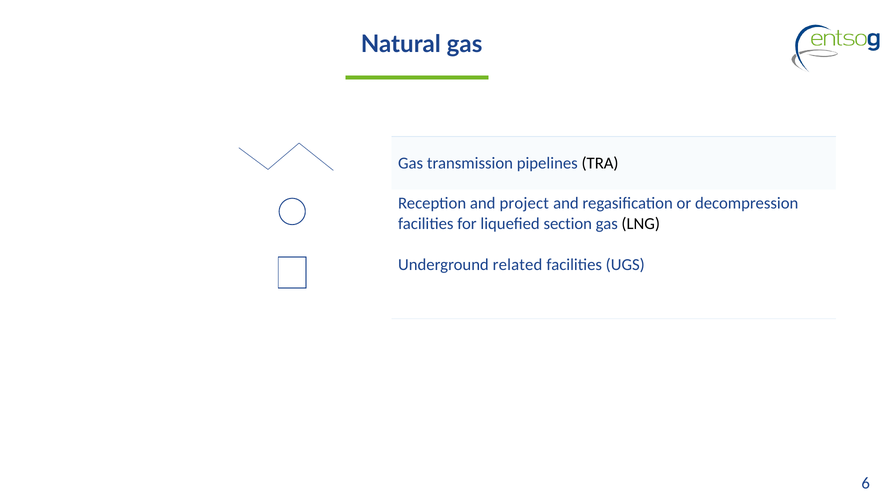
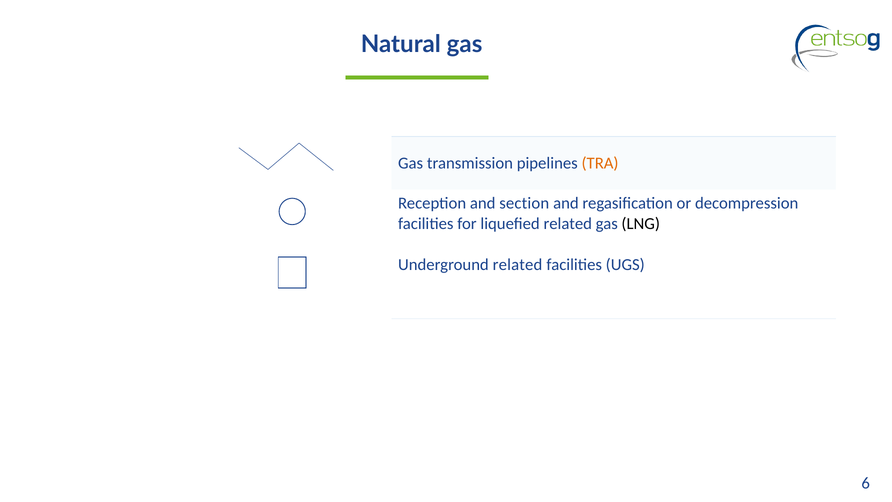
TRA colour: black -> orange
project: project -> section
liquefied section: section -> related
